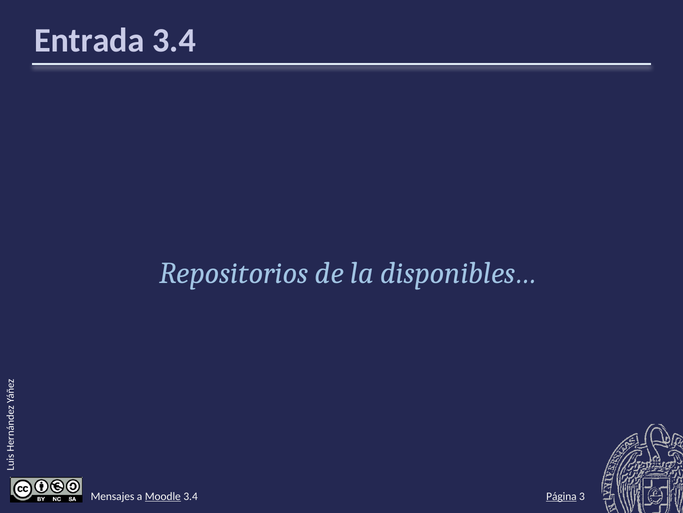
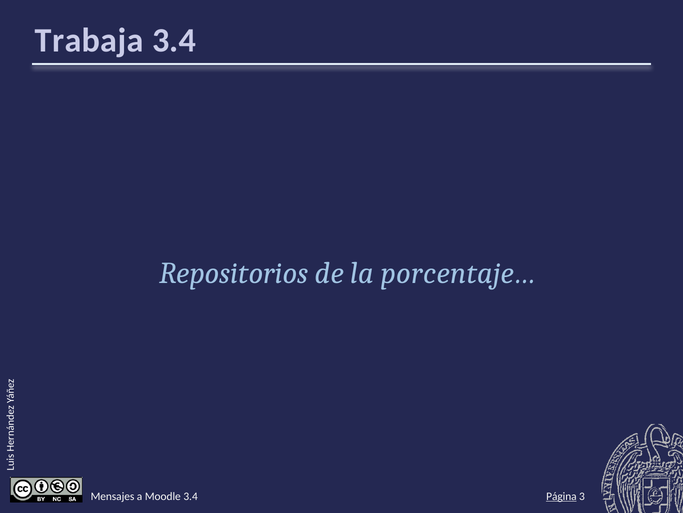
Entrada: Entrada -> Trabaja
disponibles…: disponibles… -> porcentaje…
Moodle underline: present -> none
